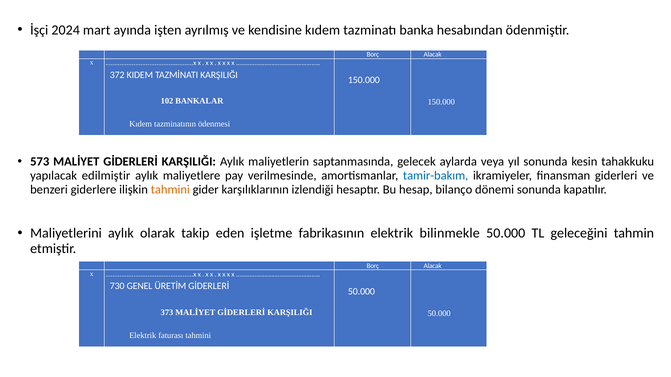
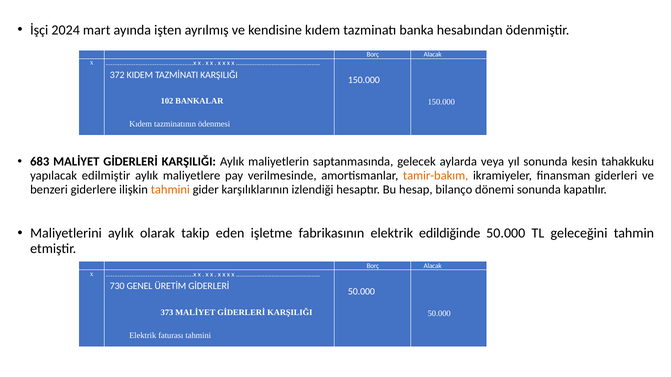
573: 573 -> 683
tamir-bakım colour: blue -> orange
bilinmekle: bilinmekle -> edildiğinde
